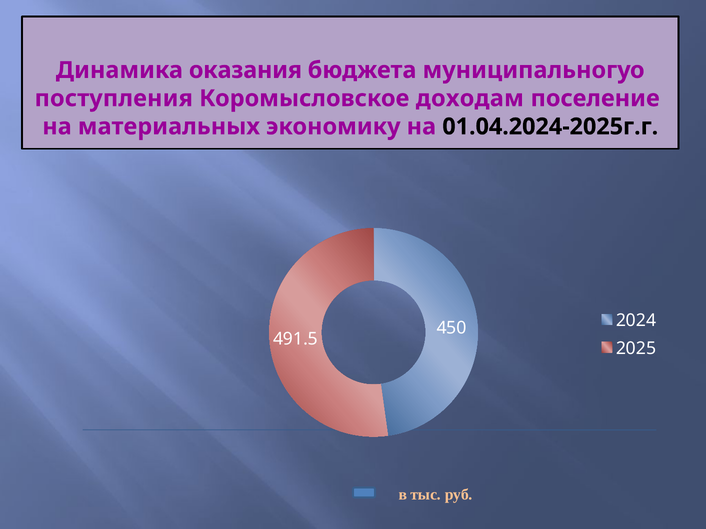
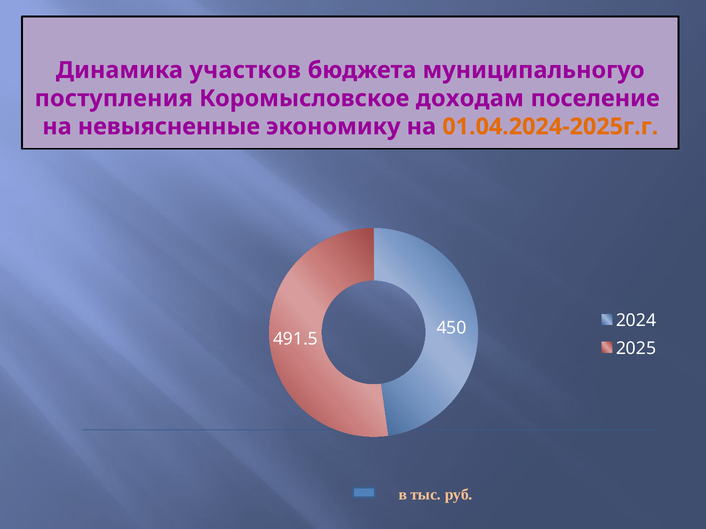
оказания: оказания -> участков
материальных: материальных -> невыясненные
01.04.2024-2025г.г colour: black -> orange
